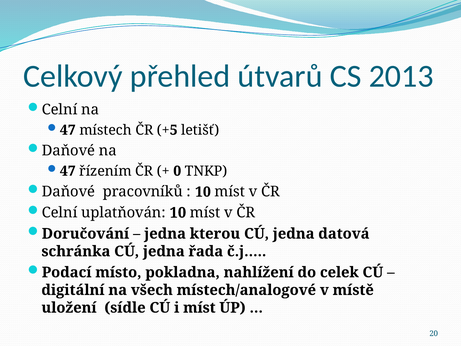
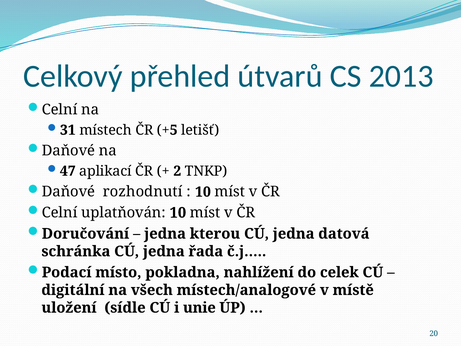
47 at (68, 130): 47 -> 31
řízením: řízením -> aplikací
0: 0 -> 2
pracovníků: pracovníků -> rozhodnutí
i míst: míst -> unie
